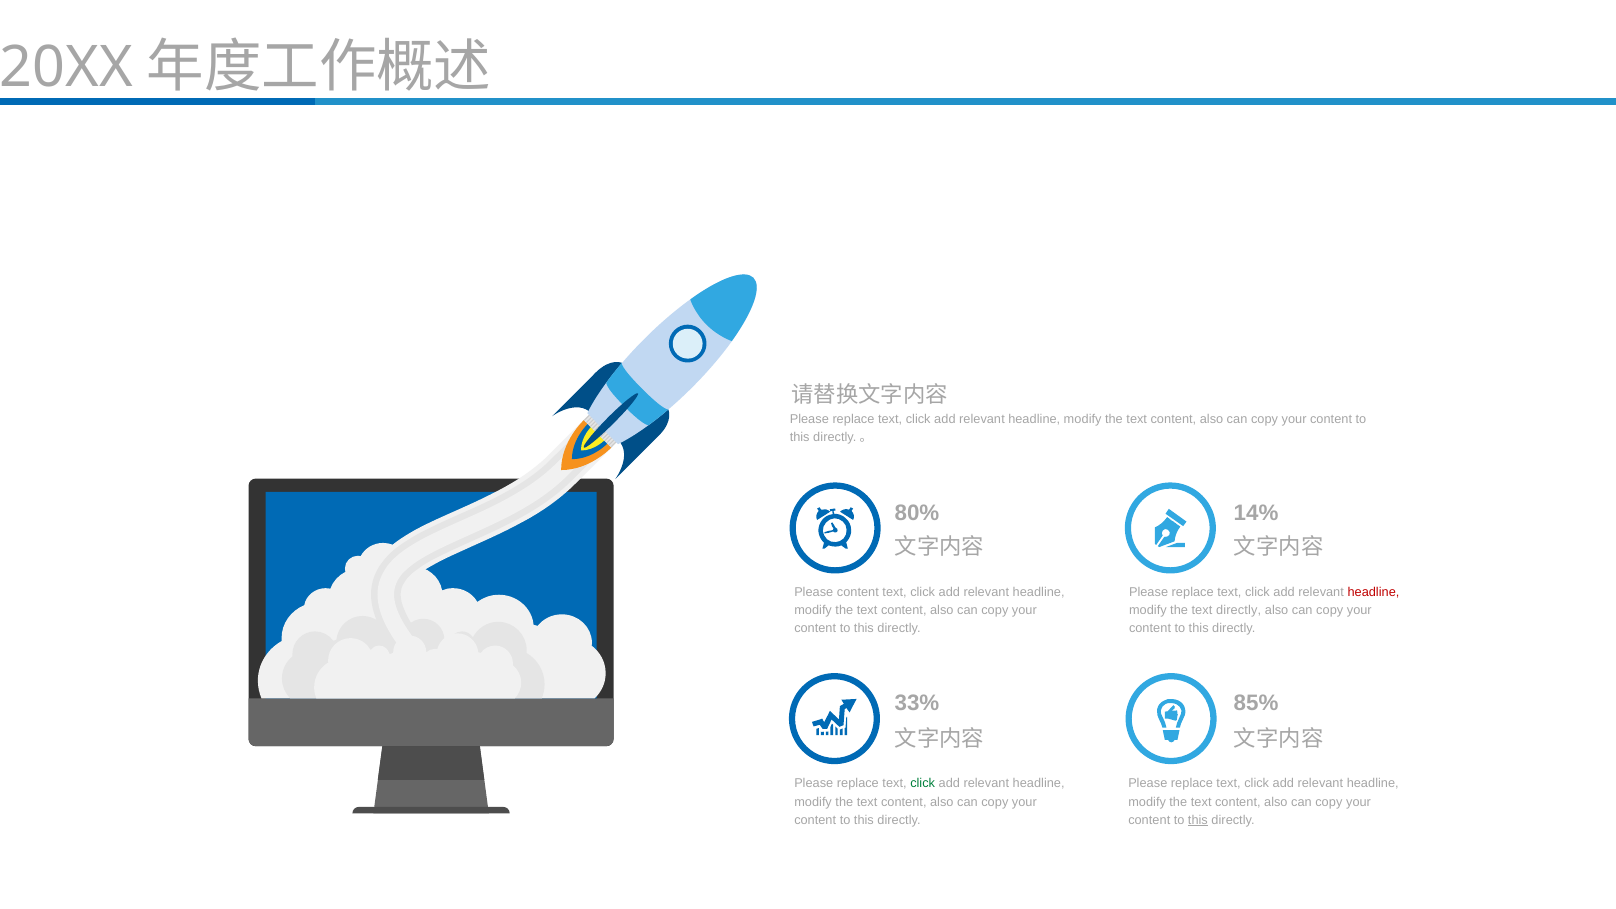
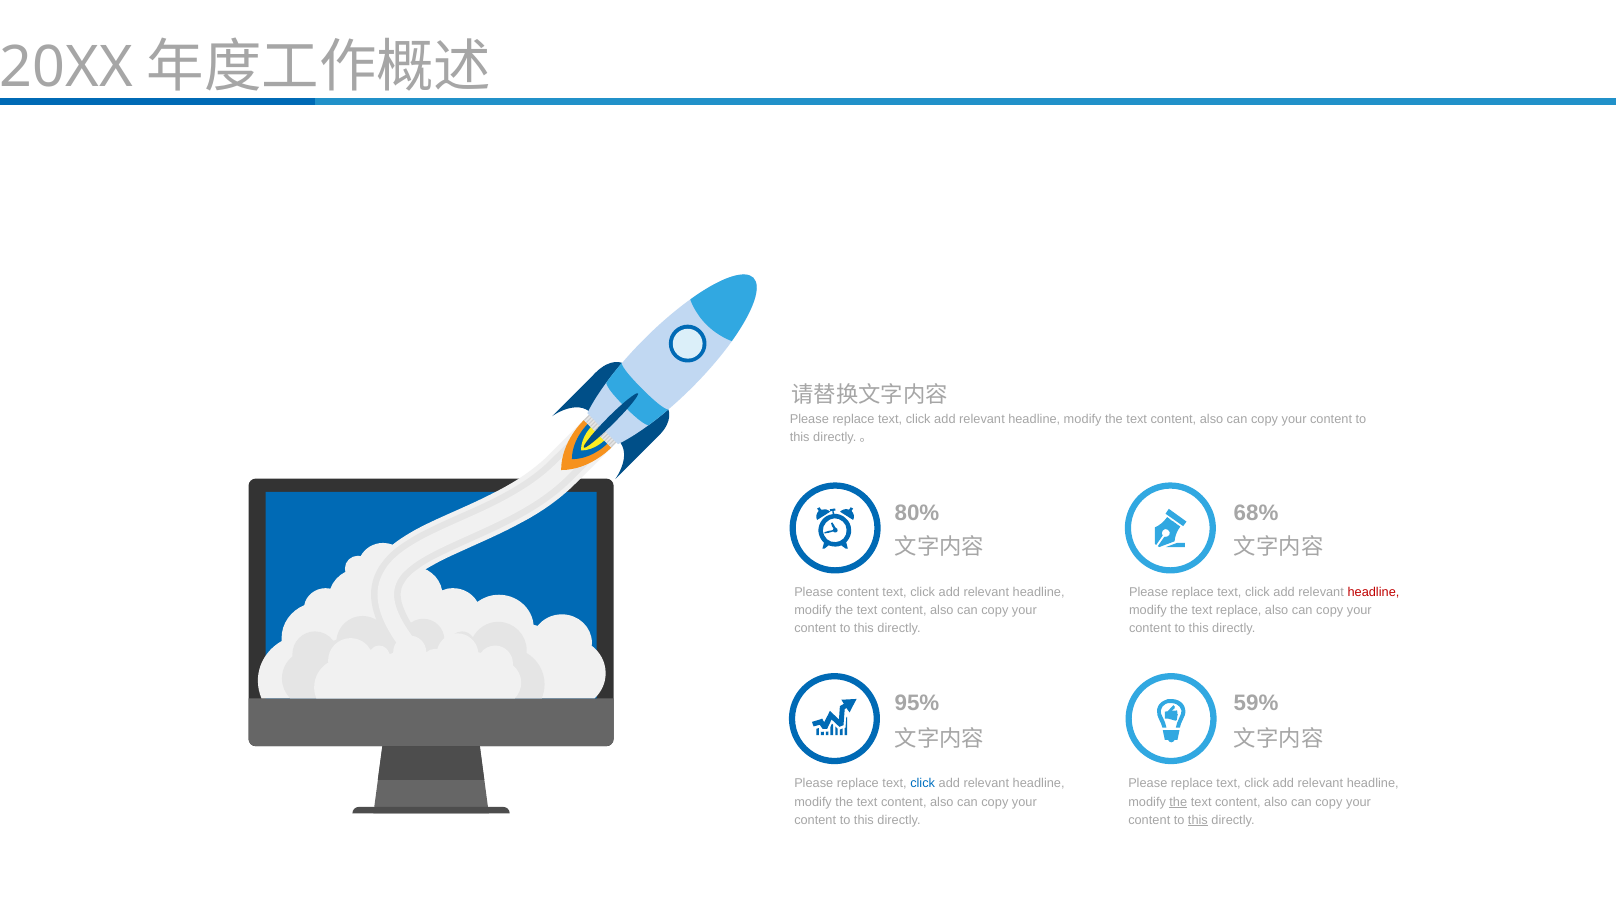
14%: 14% -> 68%
text directly: directly -> replace
33%: 33% -> 95%
85%: 85% -> 59%
click at (923, 783) colour: green -> blue
the at (1178, 802) underline: none -> present
